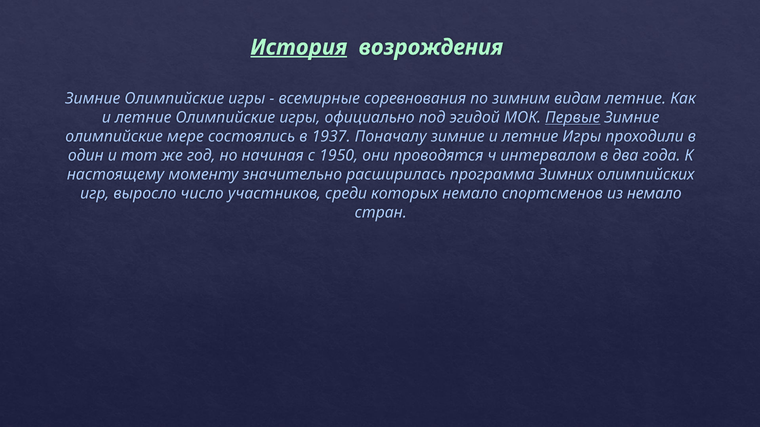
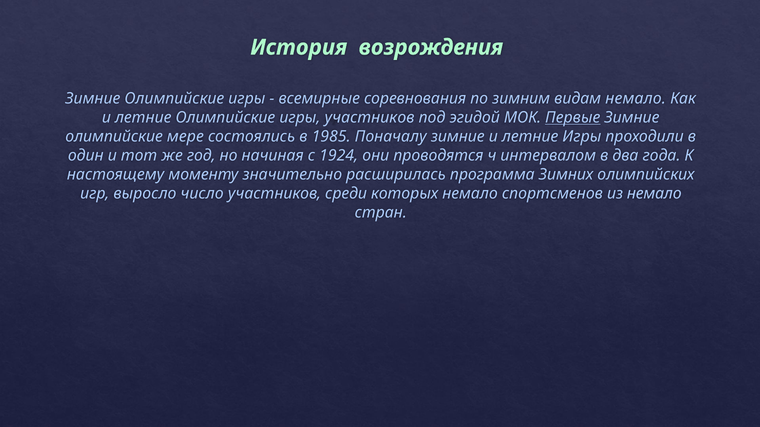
История underline: present -> none
видам летние: летние -> немало
игры официально: официально -> участников
1937: 1937 -> 1985
1950: 1950 -> 1924
